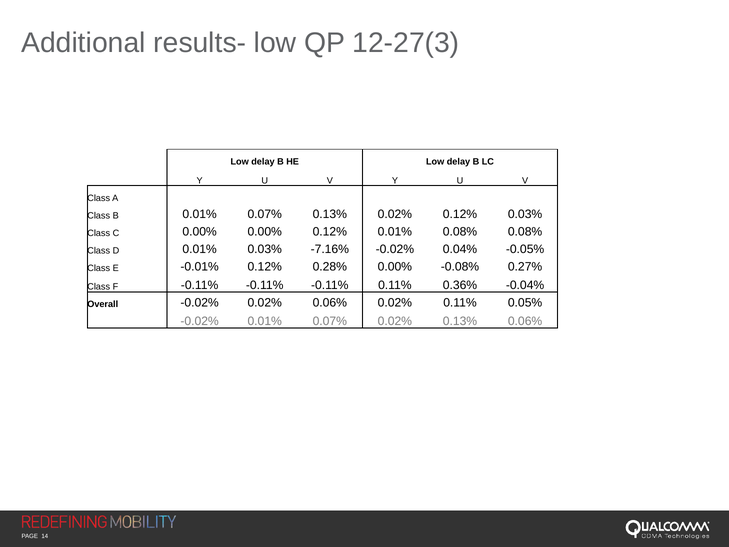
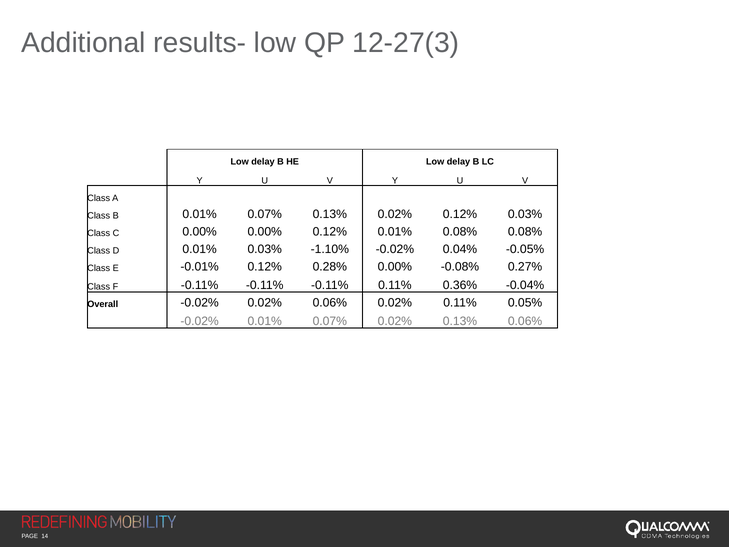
-7.16%: -7.16% -> -1.10%
